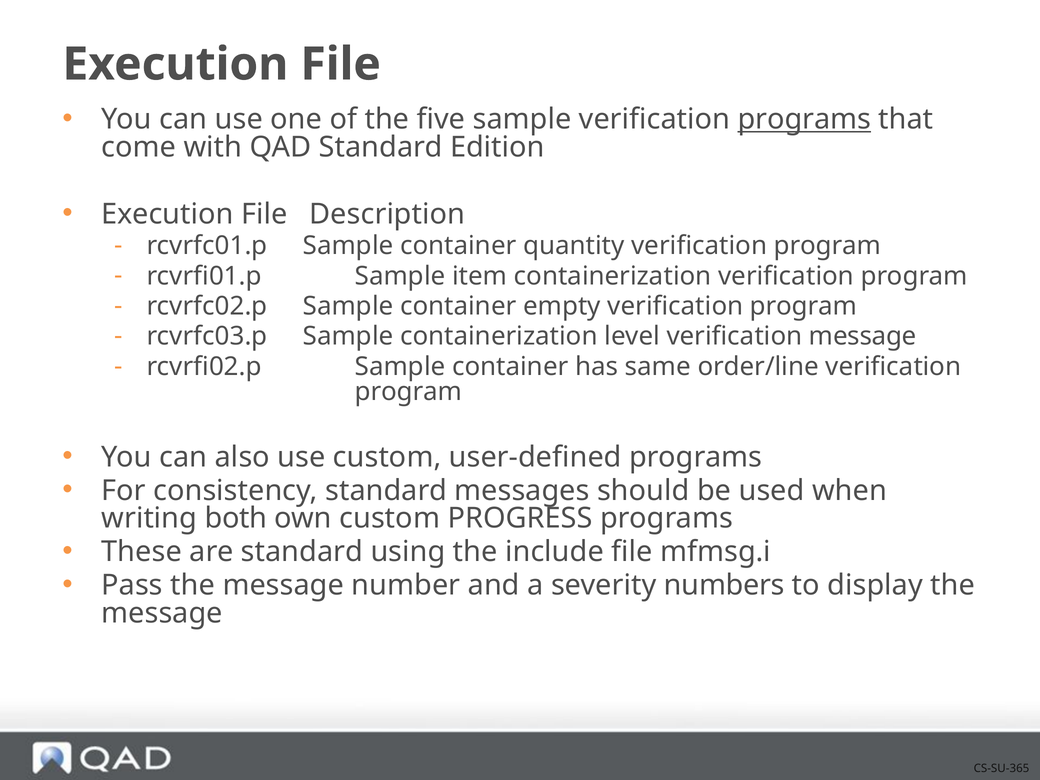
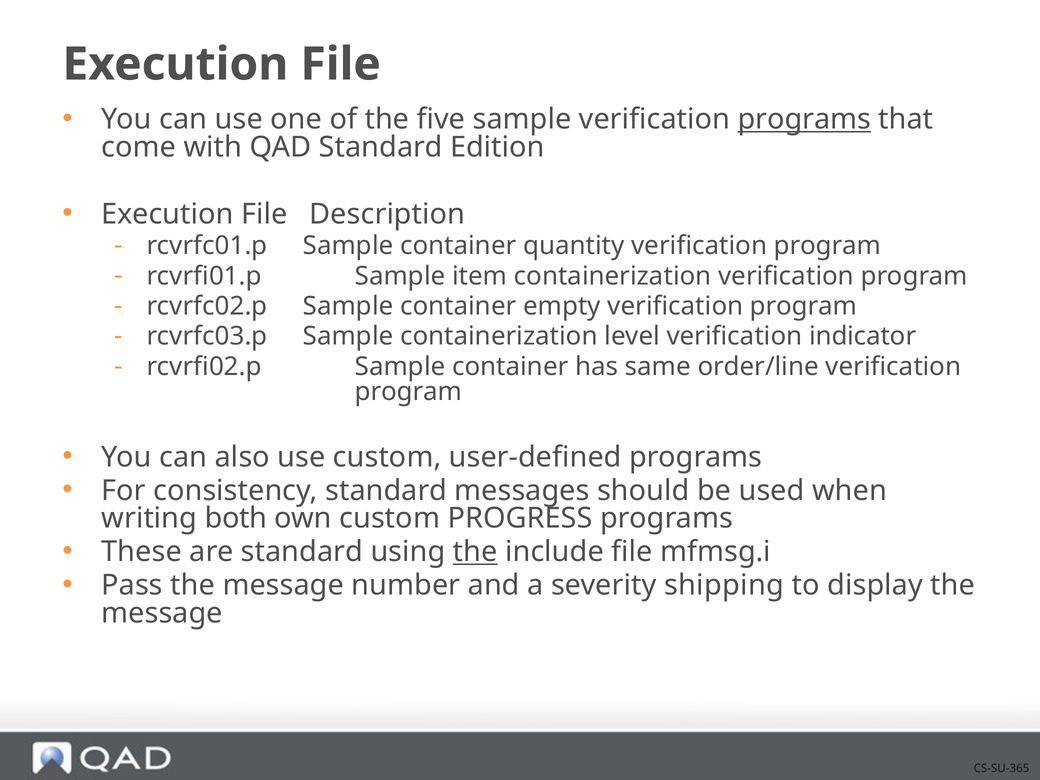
verification message: message -> indicator
the at (475, 552) underline: none -> present
numbers: numbers -> shipping
